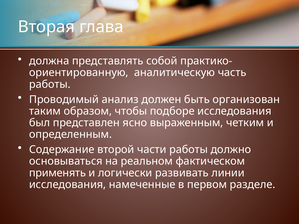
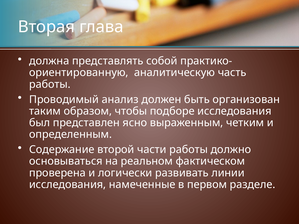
применять: применять -> проверена
